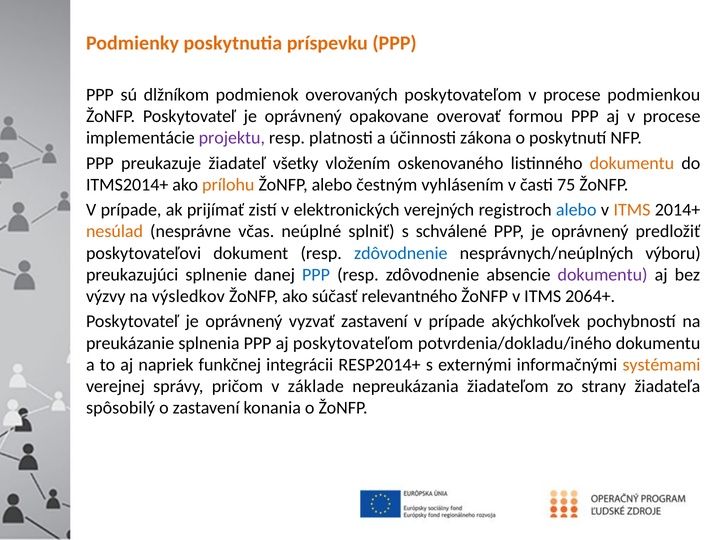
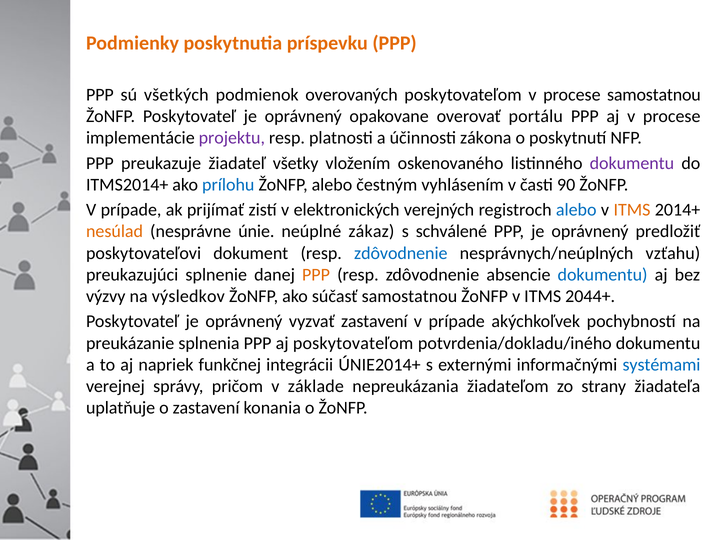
dlžníkom: dlžníkom -> všetkých
procese podmienkou: podmienkou -> samostatnou
formou: formou -> portálu
dokumentu at (632, 163) colour: orange -> purple
prílohu colour: orange -> blue
75: 75 -> 90
včas: včas -> únie
splniť: splniť -> zákaz
výboru: výboru -> vzťahu
PPP at (316, 275) colour: blue -> orange
dokumentu at (603, 275) colour: purple -> blue
súčasť relevantného: relevantného -> samostatnou
2064+: 2064+ -> 2044+
RESP2014+: RESP2014+ -> ÚNIE2014+
systémami colour: orange -> blue
spôsobilý: spôsobilý -> uplatňuje
